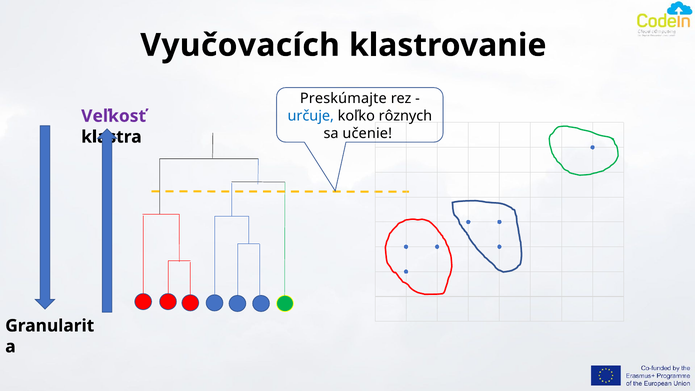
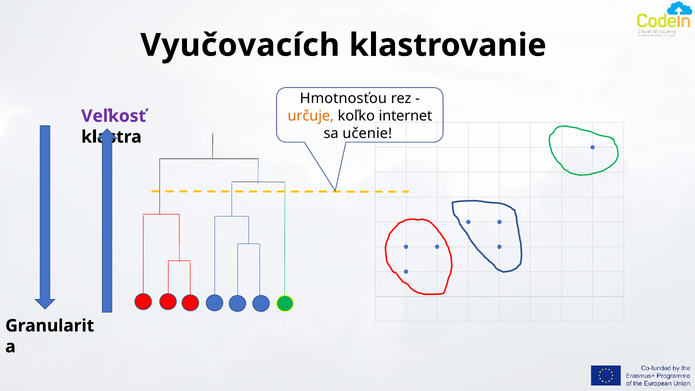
Preskúmajte: Preskúmajte -> Hmotnosťou
určuje colour: blue -> orange
rôznych: rôznych -> internet
